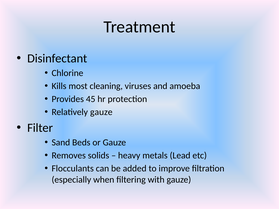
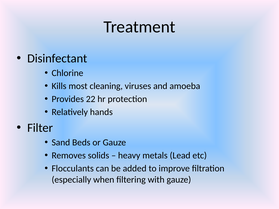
45: 45 -> 22
Relatively gauze: gauze -> hands
